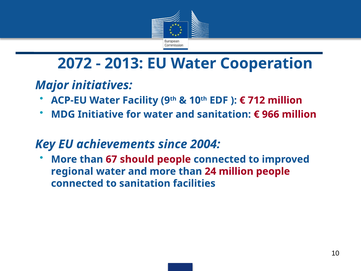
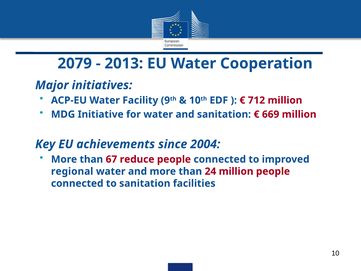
2072: 2072 -> 2079
966: 966 -> 669
should: should -> reduce
